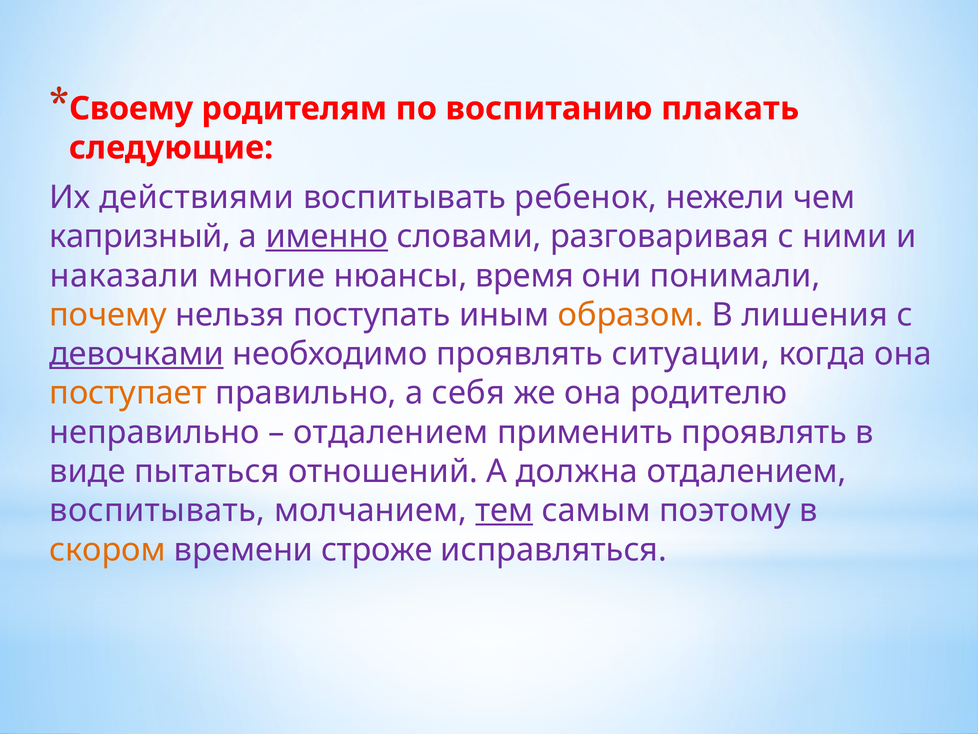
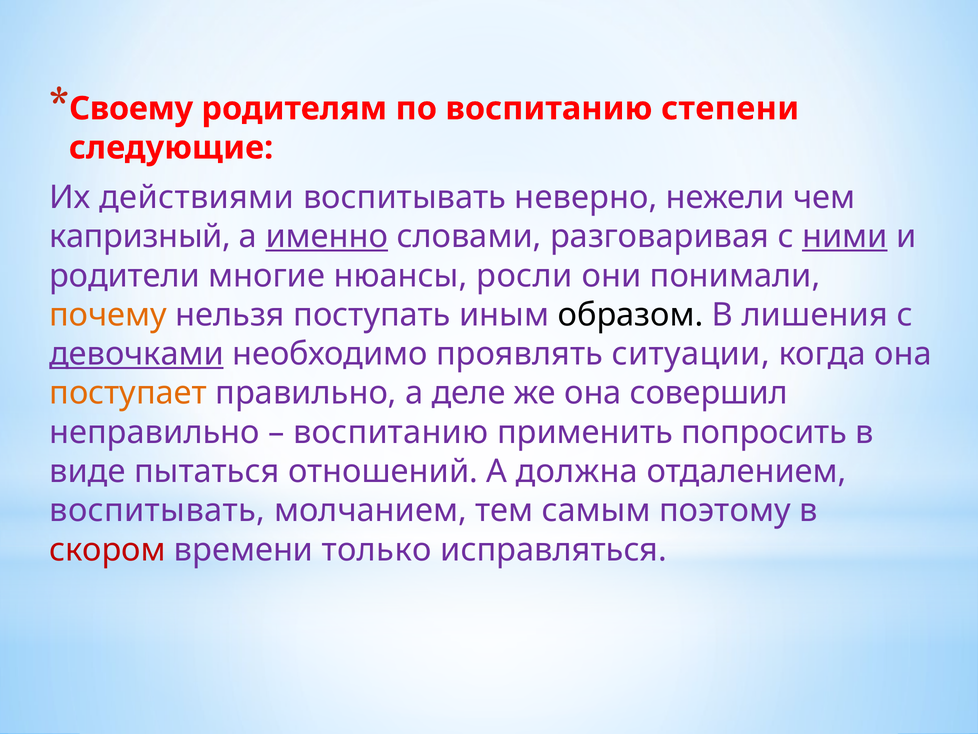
плакать: плакать -> степени
ребенок: ребенок -> неверно
ними underline: none -> present
наказали: наказали -> родители
время: время -> росли
образом colour: orange -> black
себя: себя -> деле
родителю: родителю -> совершил
отдалением at (391, 432): отдалением -> воспитанию
применить проявлять: проявлять -> попросить
тем underline: present -> none
скором colour: orange -> red
строже: строже -> только
